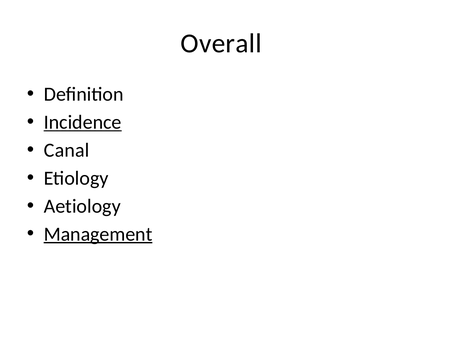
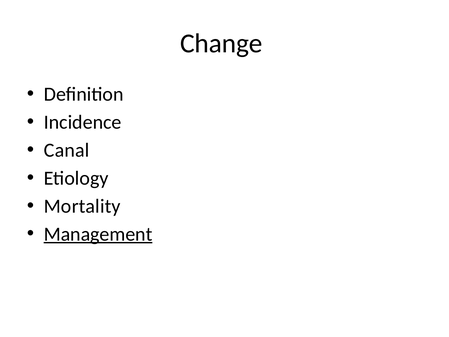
Overall: Overall -> Change
Incidence underline: present -> none
Aetiology: Aetiology -> Mortality
